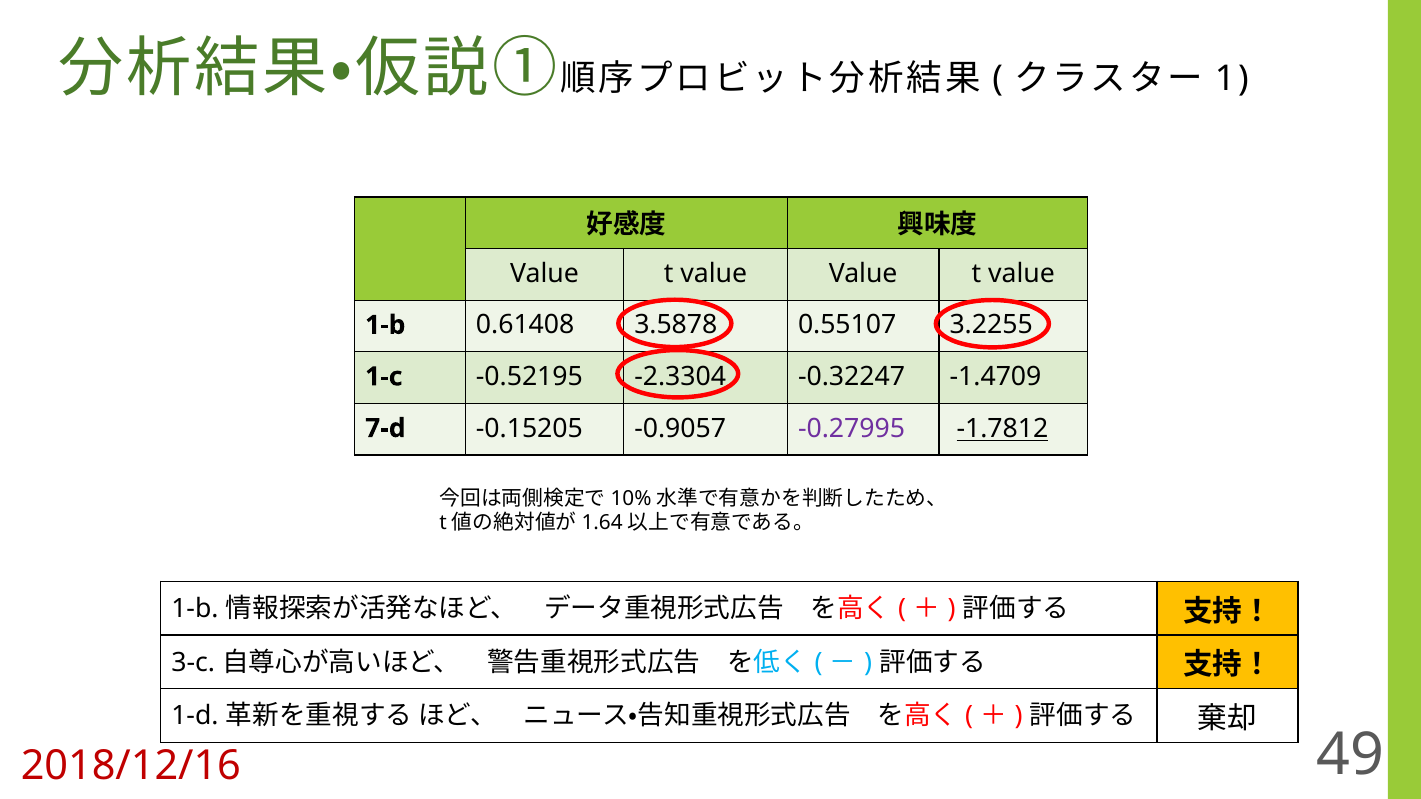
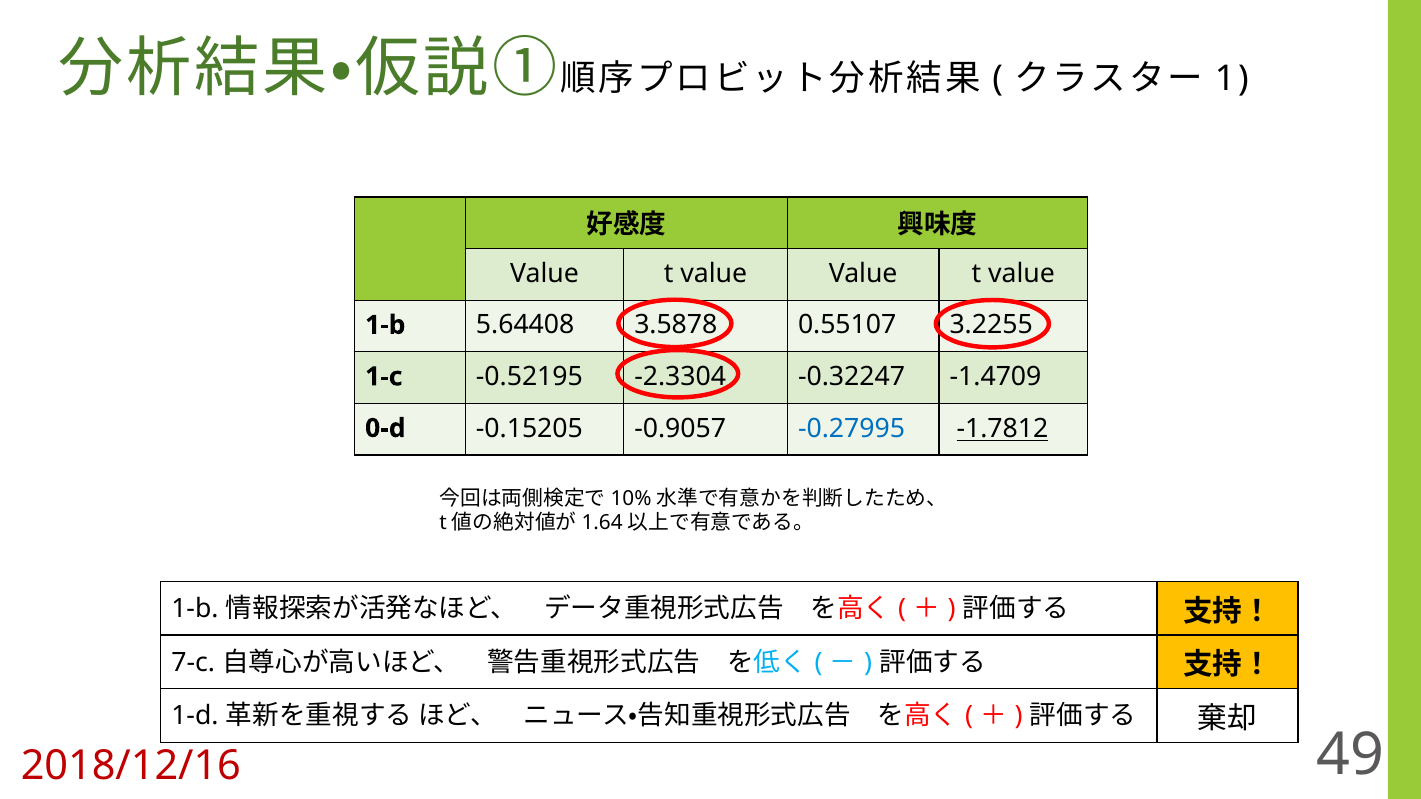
0.61408: 0.61408 -> 5.64408
7-d: 7-d -> 0-d
-0.27995 colour: purple -> blue
3-c: 3-c -> 7-c
